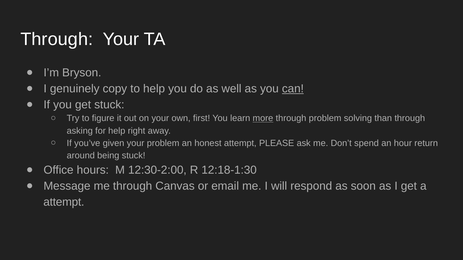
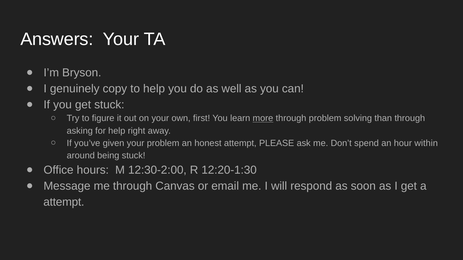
Through at (57, 39): Through -> Answers
can underline: present -> none
return: return -> within
12:18-1:30: 12:18-1:30 -> 12:20-1:30
